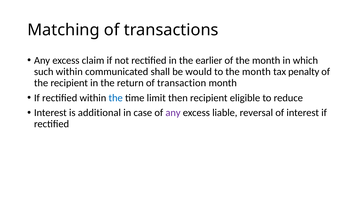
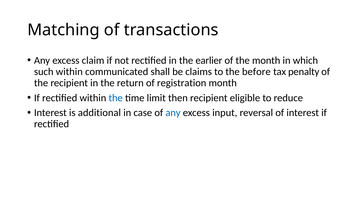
would: would -> claims
to the month: month -> before
transaction: transaction -> registration
any at (173, 113) colour: purple -> blue
liable: liable -> input
